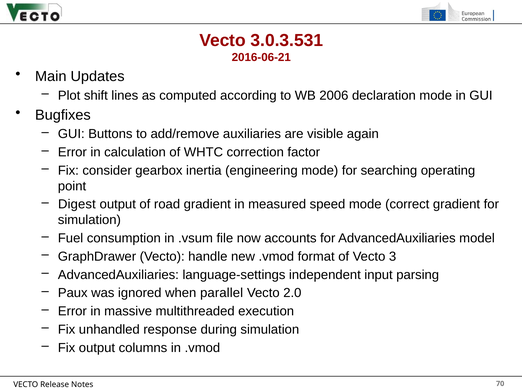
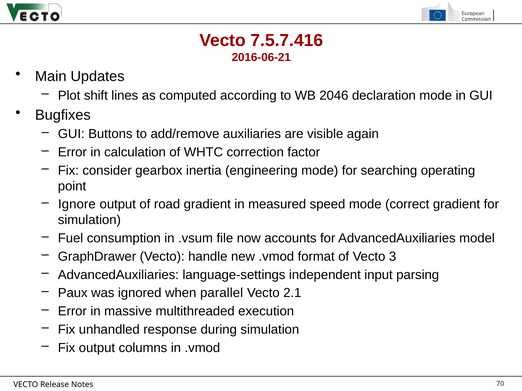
3.0.3.531: 3.0.3.531 -> 7.5.7.416
2006: 2006 -> 2046
Digest: Digest -> Ignore
2.0: 2.0 -> 2.1
